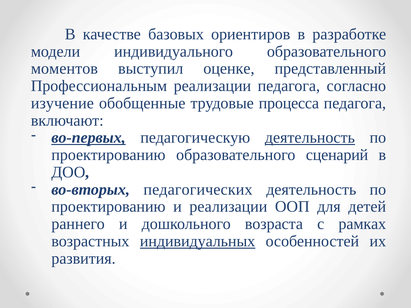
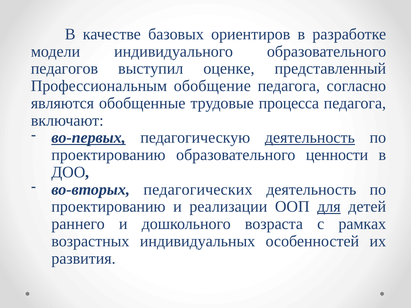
моментов: моментов -> педагогов
Профессиональным реализации: реализации -> обобщение
изучение: изучение -> являются
сценарий: сценарий -> ценности
для underline: none -> present
индивидуальных underline: present -> none
